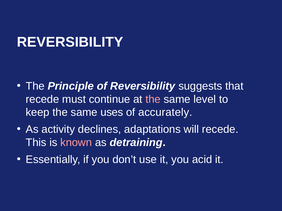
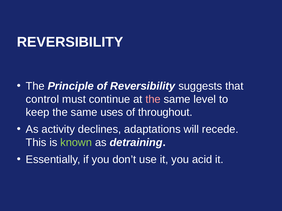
recede at (42, 99): recede -> control
accurately: accurately -> throughout
known colour: pink -> light green
